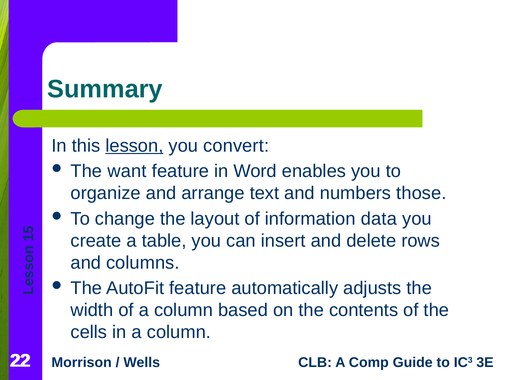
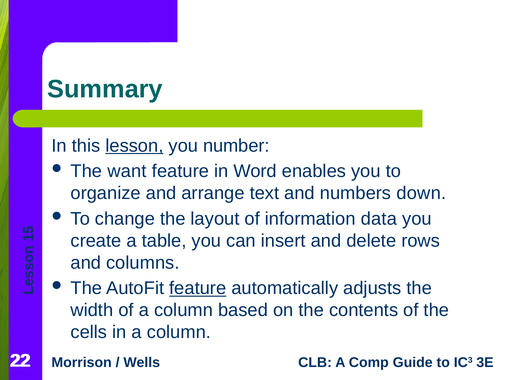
convert: convert -> number
those: those -> down
feature at (198, 288) underline: none -> present
